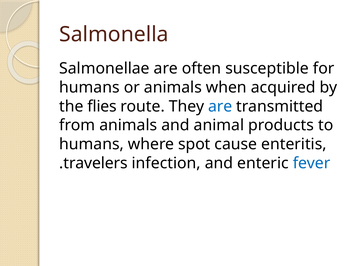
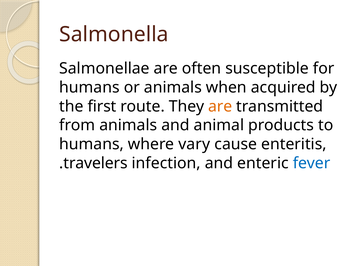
flies: flies -> first
are at (220, 106) colour: blue -> orange
spot: spot -> vary
